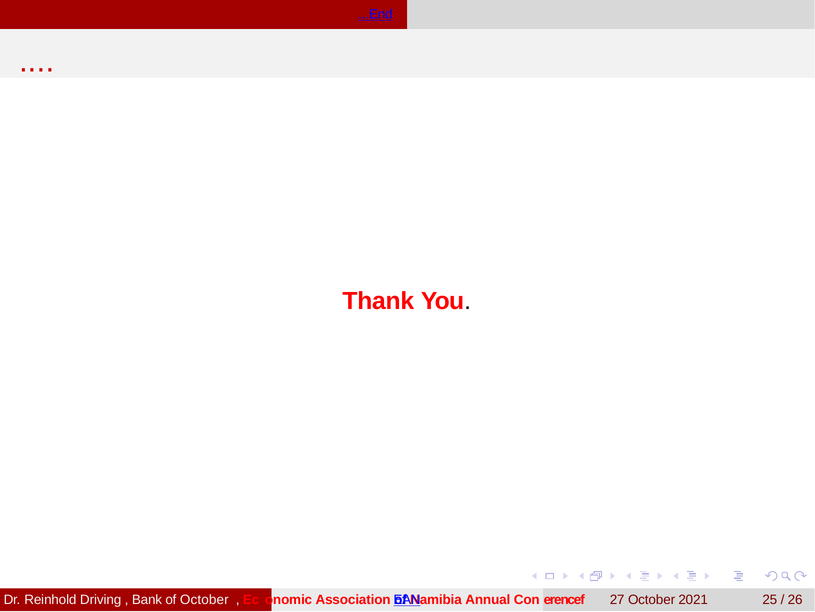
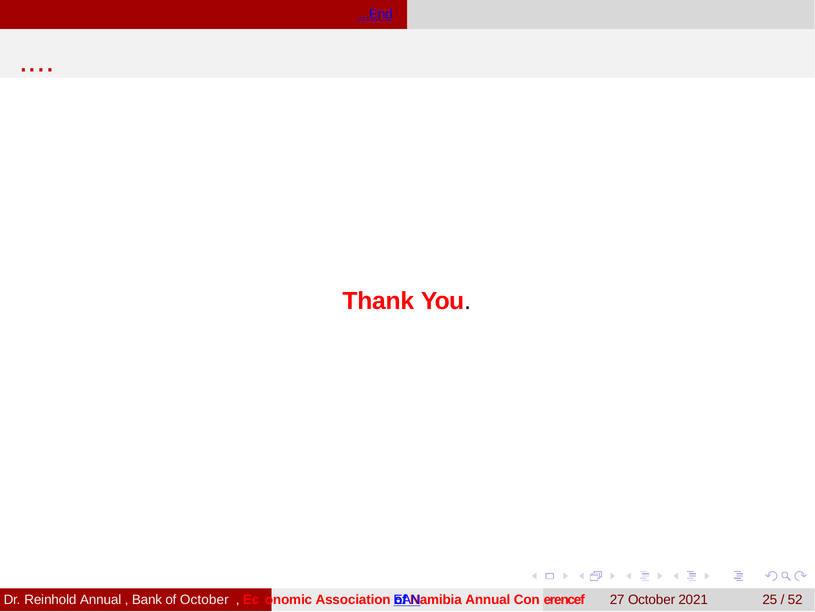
Reinhold Driving: Driving -> Annual
26: 26 -> 52
